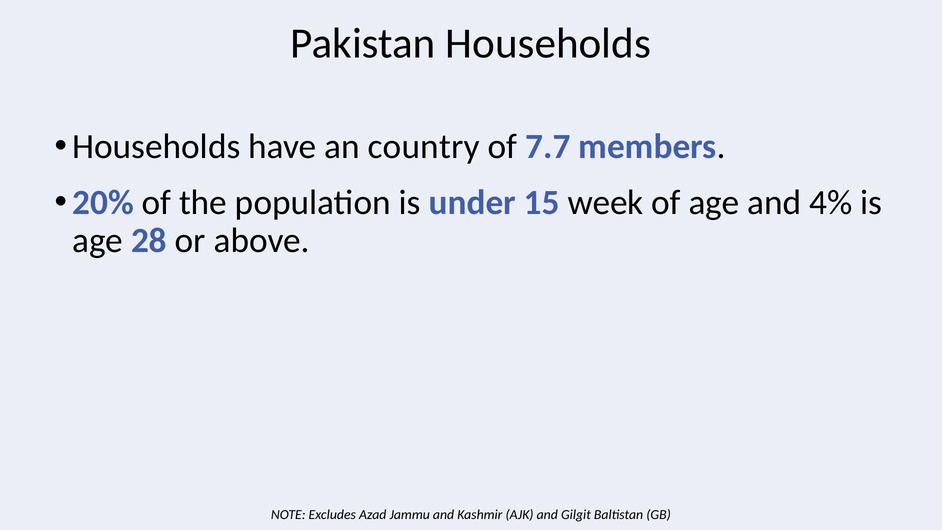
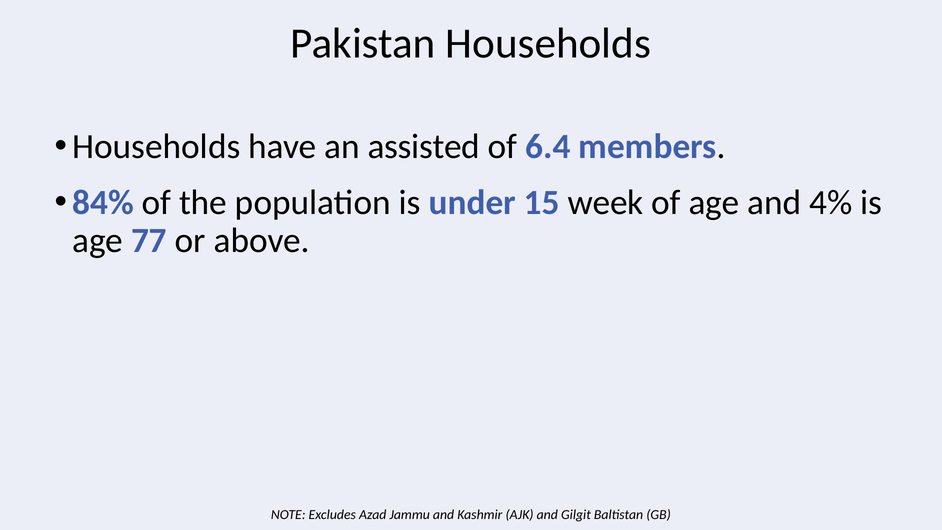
country: country -> assisted
7.7: 7.7 -> 6.4
20%: 20% -> 84%
28: 28 -> 77
